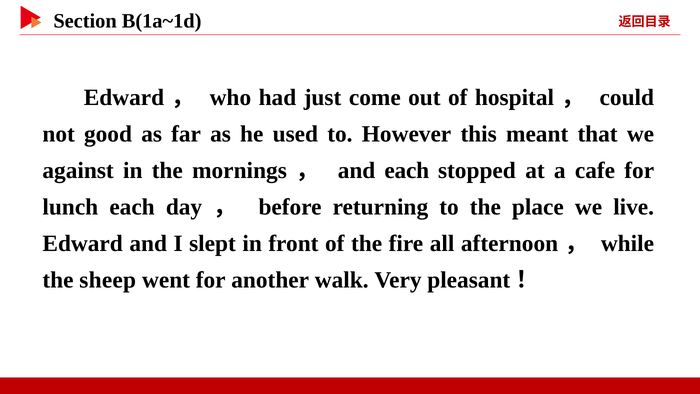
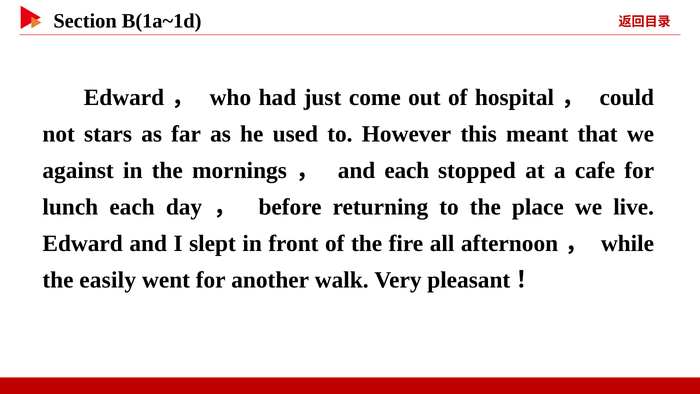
good: good -> stars
sheep: sheep -> easily
